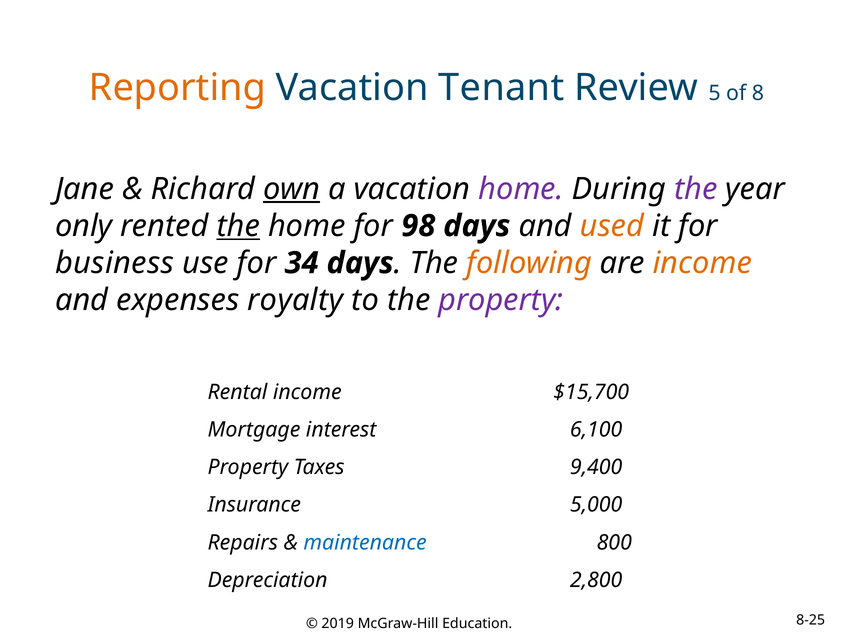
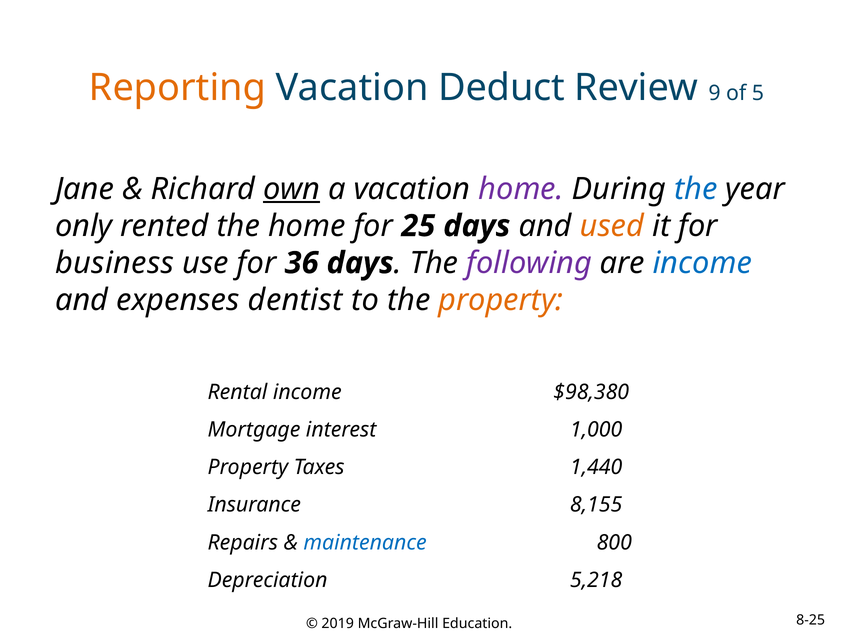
Tenant: Tenant -> Deduct
5: 5 -> 9
8: 8 -> 5
the at (696, 189) colour: purple -> blue
the at (238, 226) underline: present -> none
98: 98 -> 25
34: 34 -> 36
following colour: orange -> purple
income at (702, 263) colour: orange -> blue
royalty: royalty -> dentist
property at (501, 300) colour: purple -> orange
$15,700: $15,700 -> $98,380
6,100: 6,100 -> 1,000
9,400: 9,400 -> 1,440
5,000: 5,000 -> 8,155
2,800: 2,800 -> 5,218
